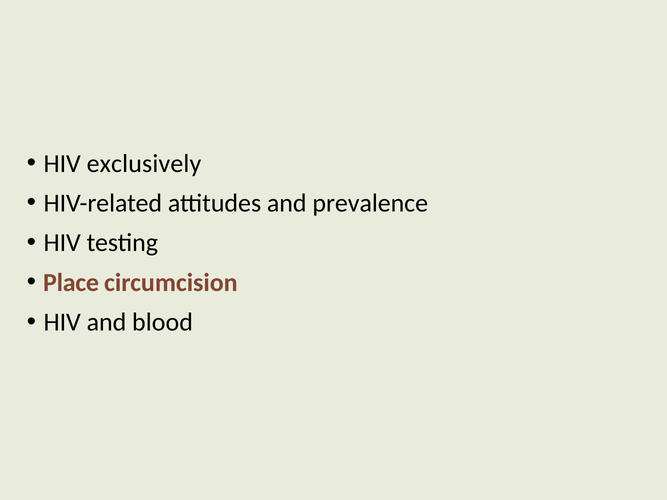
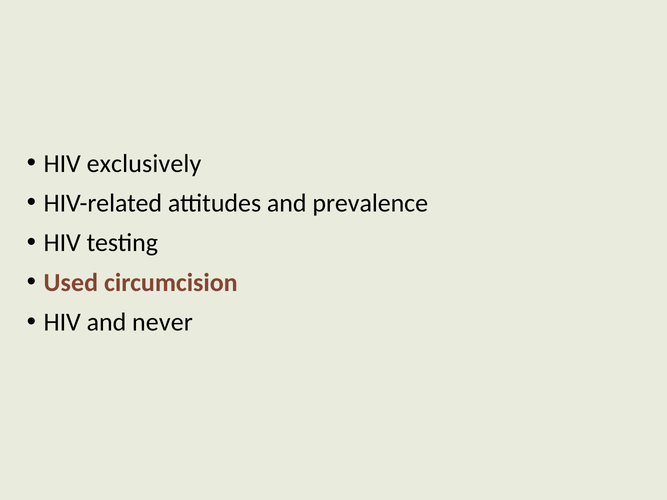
Place: Place -> Used
blood: blood -> never
